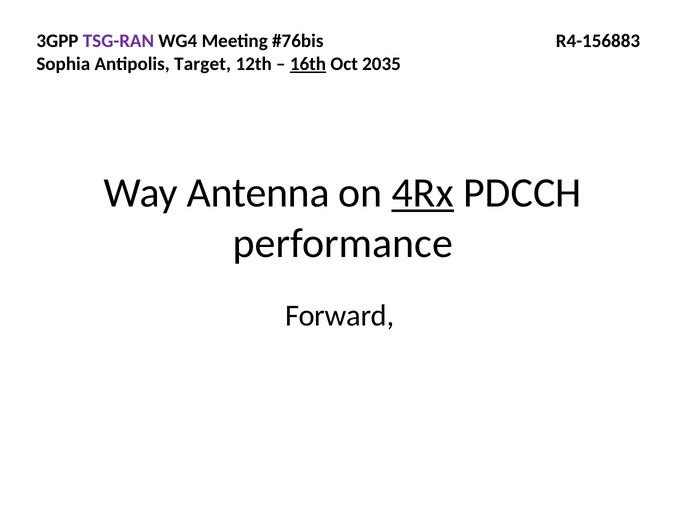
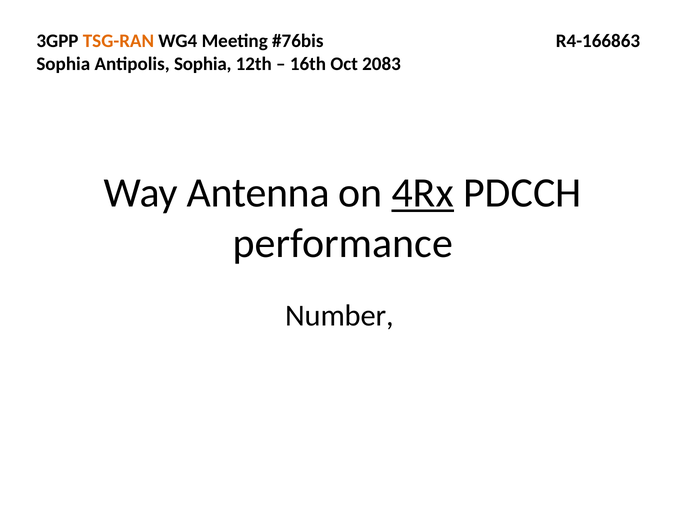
TSG-RAN colour: purple -> orange
R4-156883: R4-156883 -> R4-166863
Antipolis Target: Target -> Sophia
16th underline: present -> none
2035: 2035 -> 2083
Forward: Forward -> Number
